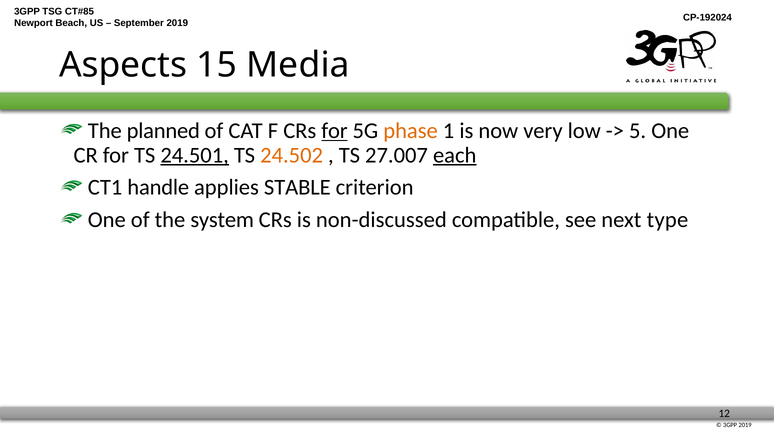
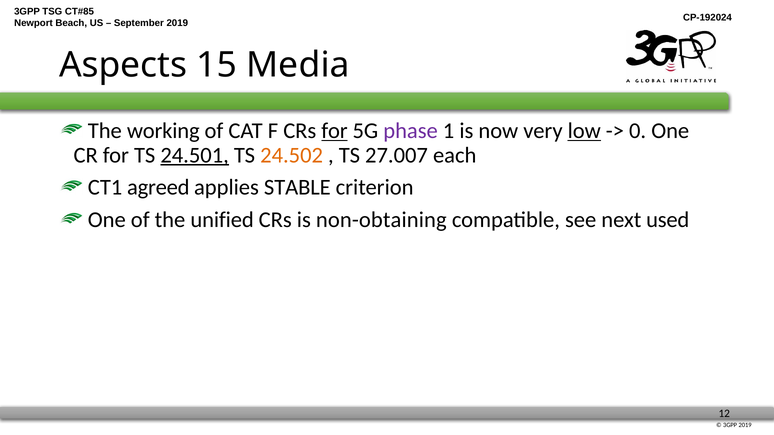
planned: planned -> working
phase colour: orange -> purple
low underline: none -> present
5: 5 -> 0
each underline: present -> none
handle: handle -> agreed
system: system -> unified
non-discussed: non-discussed -> non-obtaining
type: type -> used
